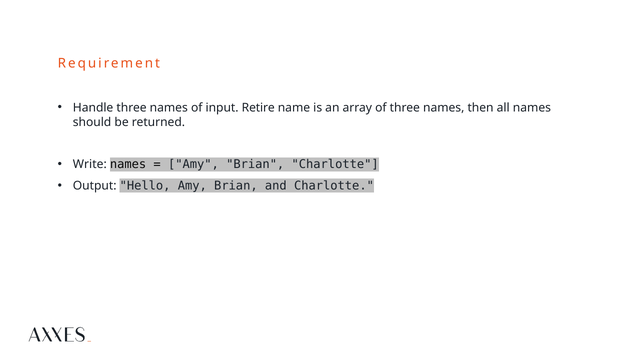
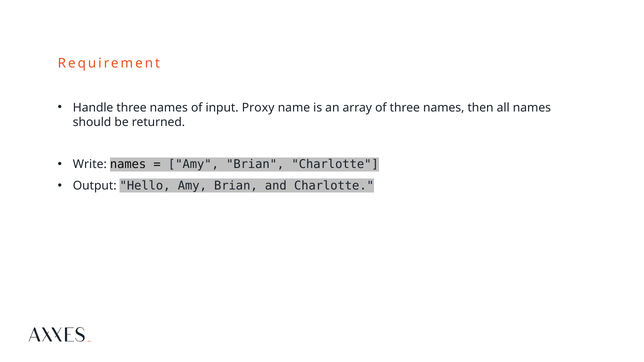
Retire: Retire -> Proxy
